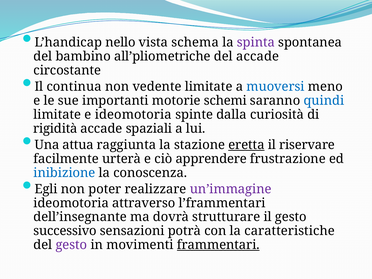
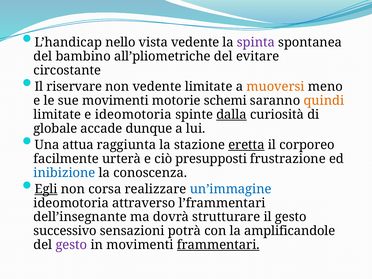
vista schema: schema -> vedente
del accade: accade -> evitare
continua: continua -> riservare
muoversi colour: blue -> orange
sue importanti: importanti -> movimenti
quindi colour: blue -> orange
dalla underline: none -> present
rigidità: rigidità -> globale
spaziali: spaziali -> dunque
riservare: riservare -> corporeo
apprendere: apprendere -> presupposti
Egli underline: none -> present
poter: poter -> corsa
un’immagine colour: purple -> blue
caratteristiche: caratteristiche -> amplificandole
